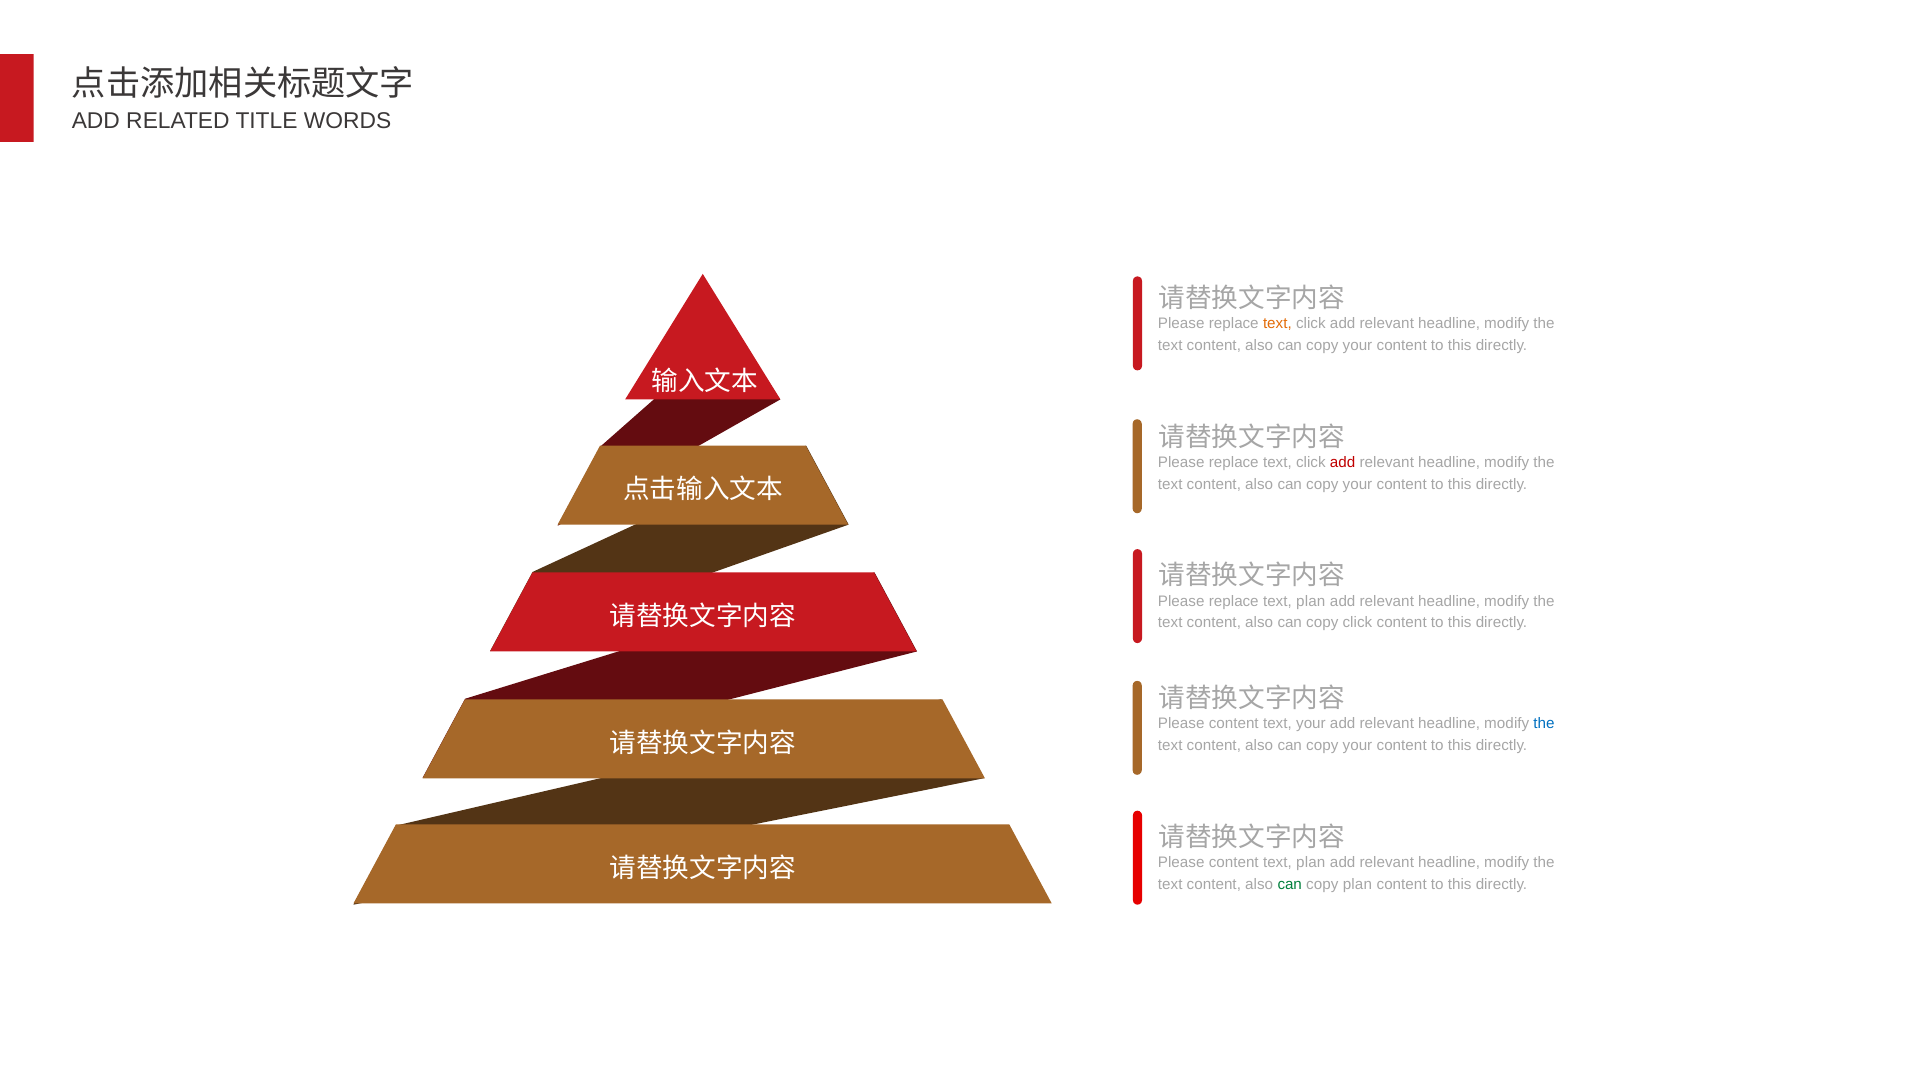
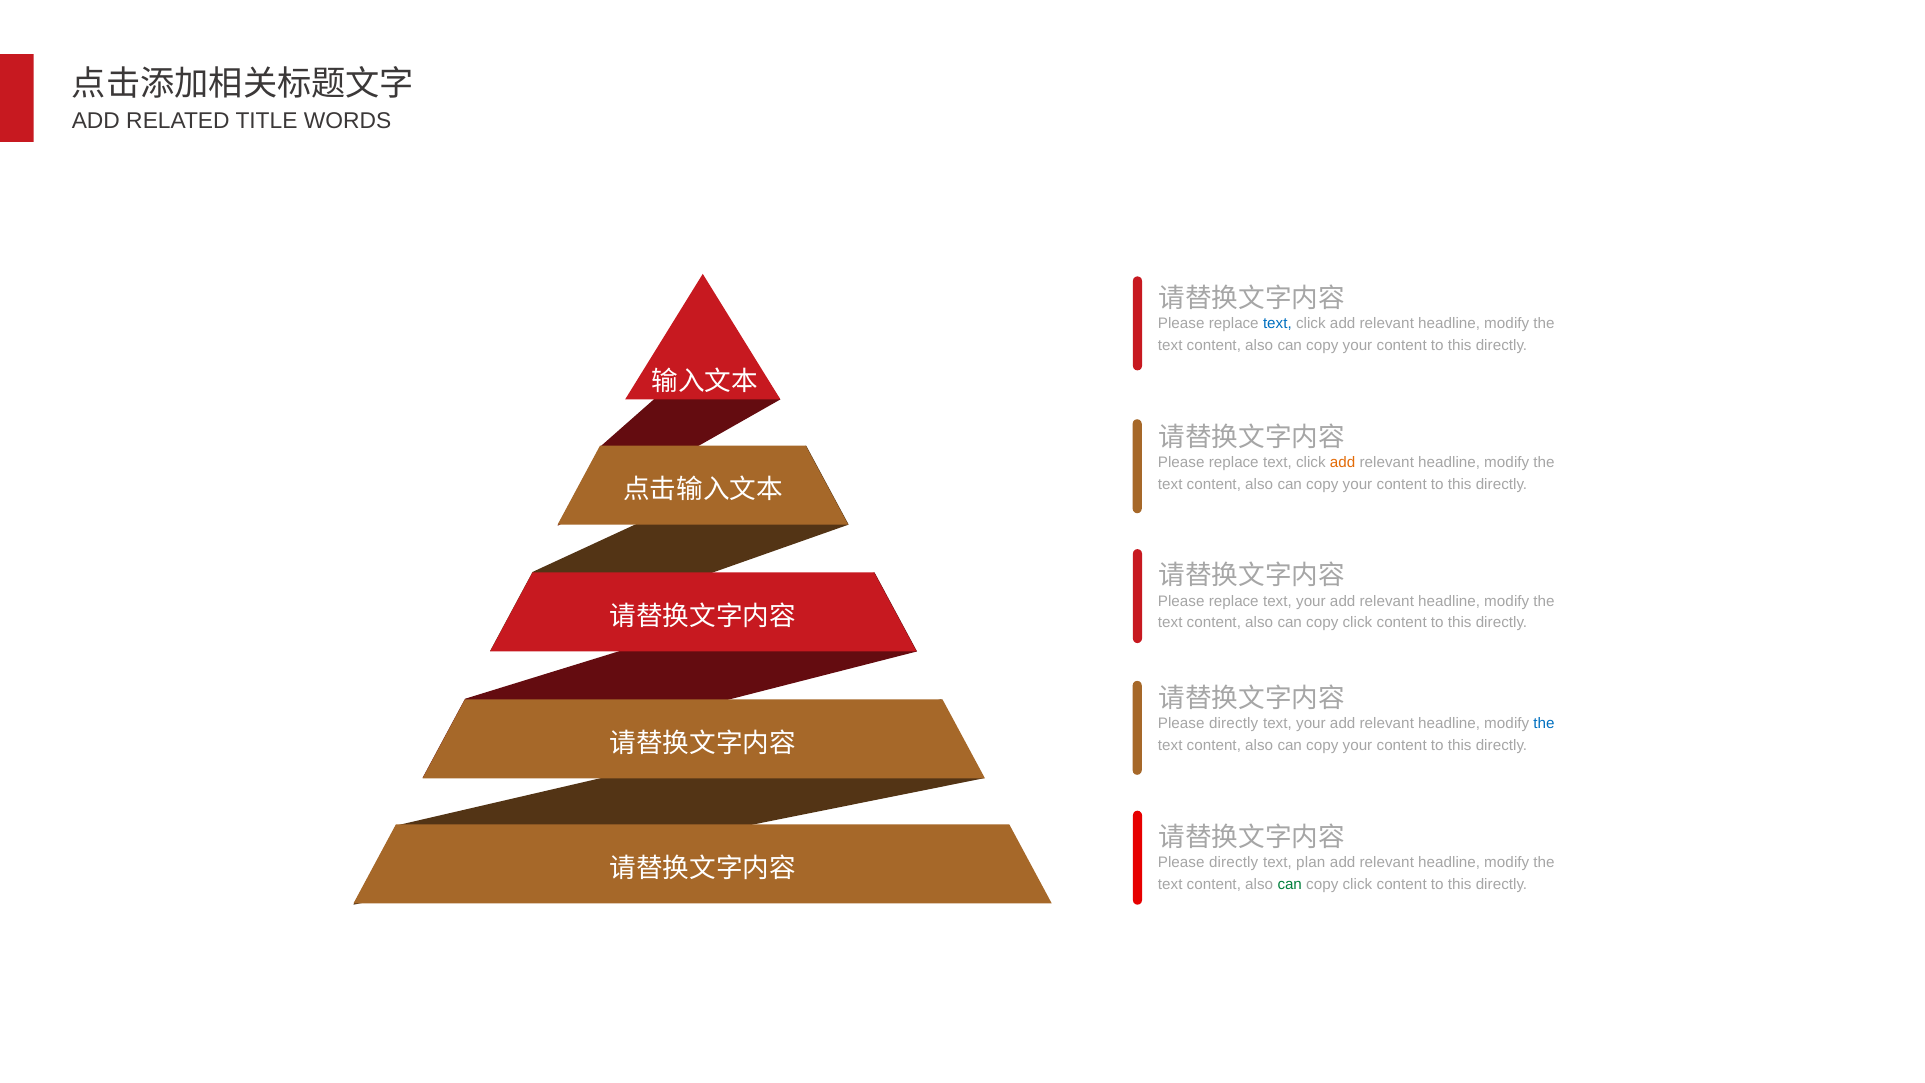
text at (1277, 323) colour: orange -> blue
add at (1343, 462) colour: red -> orange
replace text plan: plan -> your
content at (1234, 724): content -> directly
content at (1234, 863): content -> directly
plan at (1357, 884): plan -> click
